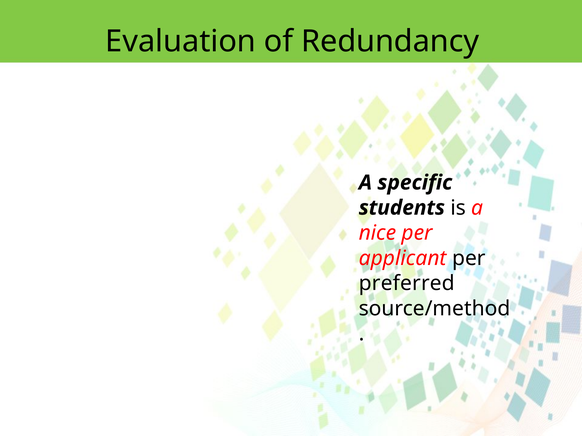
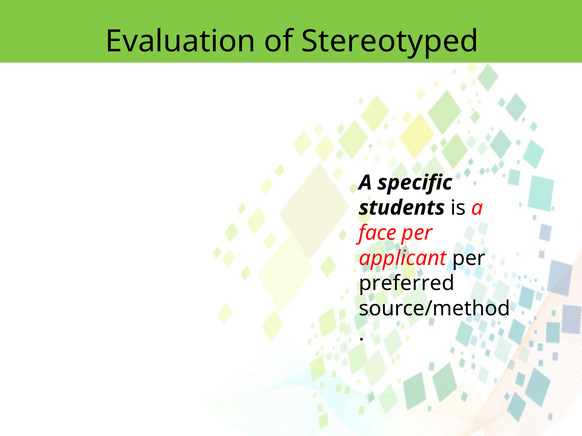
Redundancy: Redundancy -> Stereotyped
nice: nice -> face
